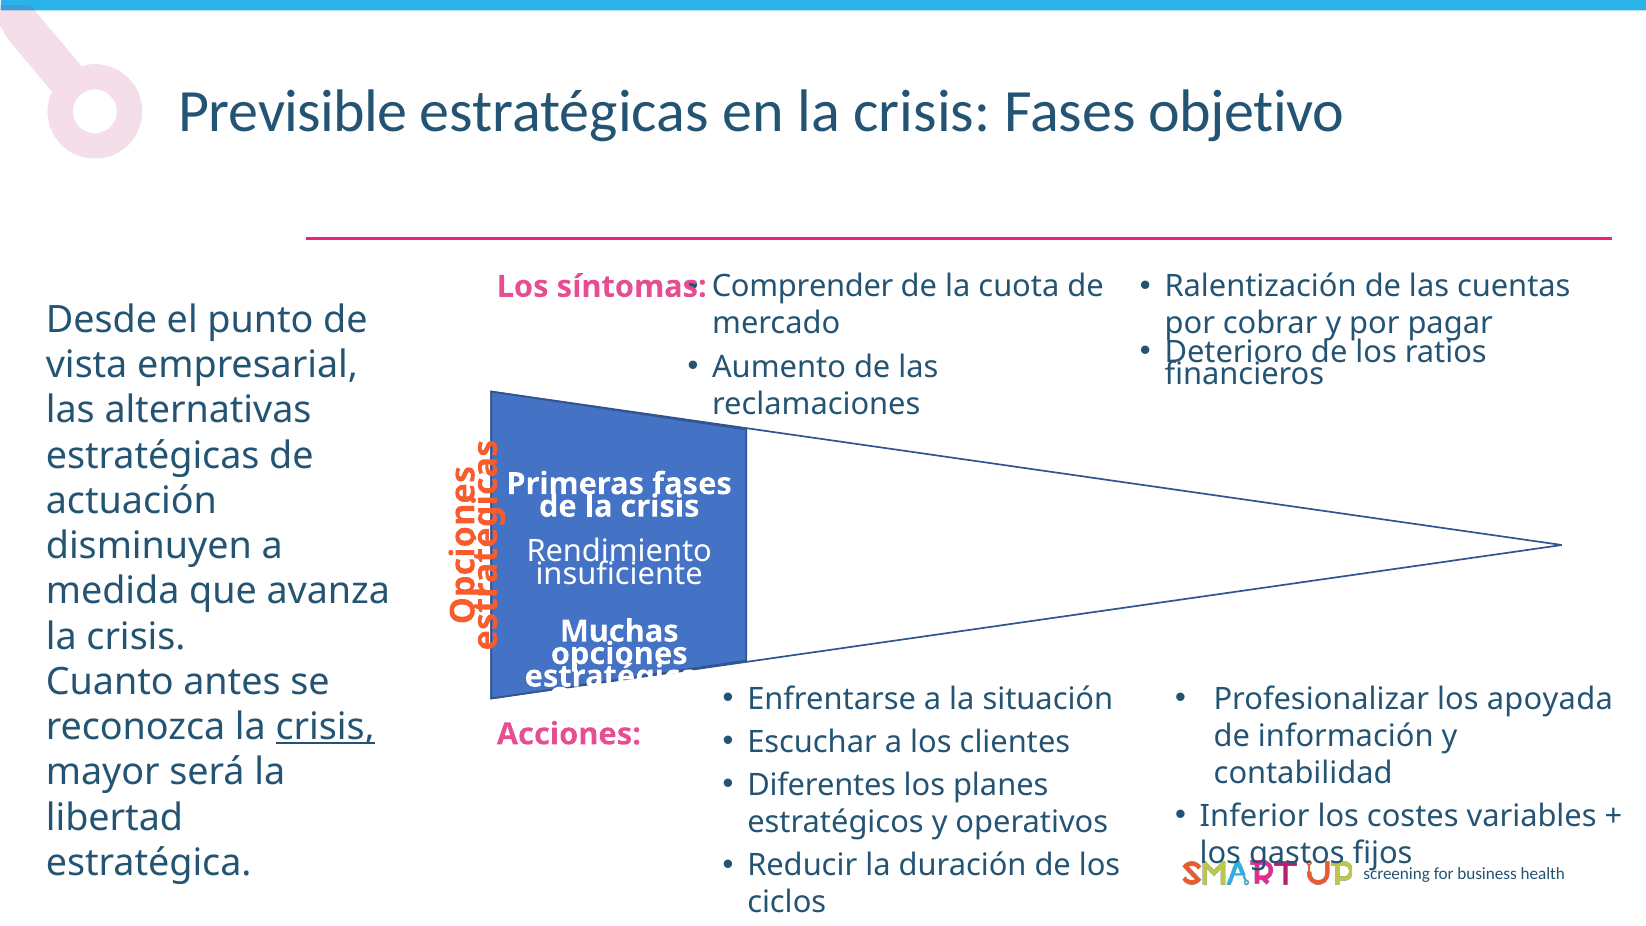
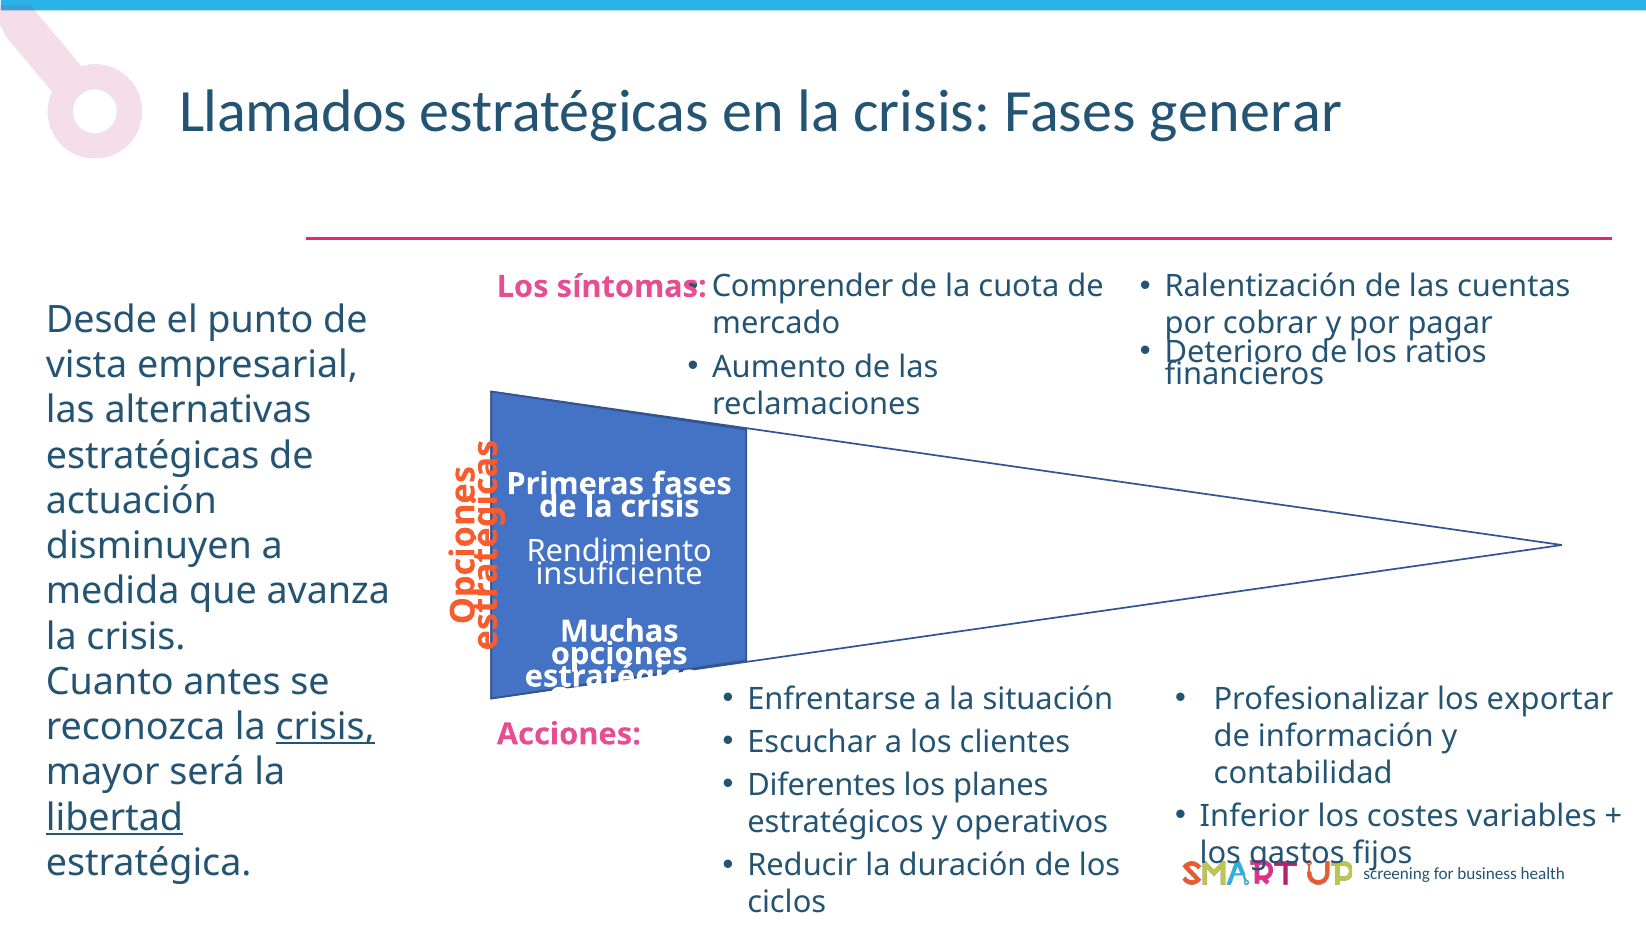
Previsible: Previsible -> Llamados
objetivo: objetivo -> generar
apoyada: apoyada -> exportar
libertad underline: none -> present
